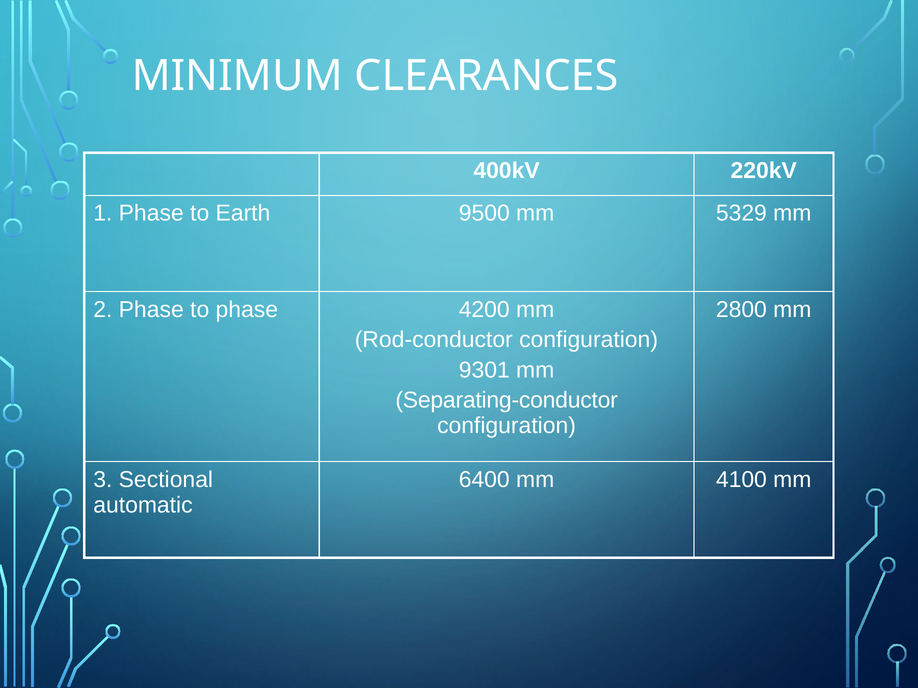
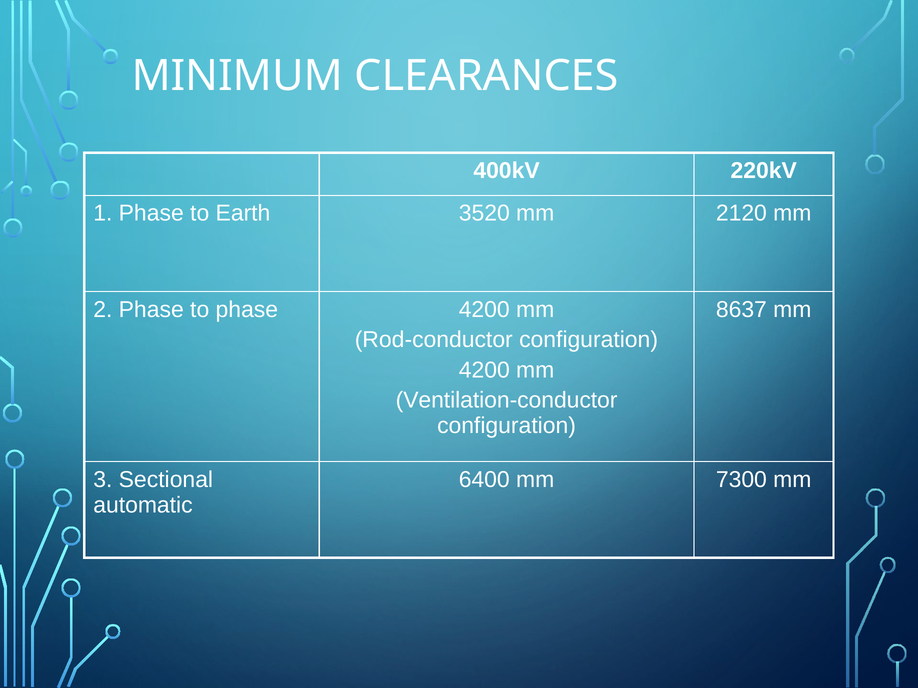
9500: 9500 -> 3520
5329: 5329 -> 2120
2800: 2800 -> 8637
9301 at (484, 370): 9301 -> 4200
Separating-conductor: Separating-conductor -> Ventilation-conductor
4100: 4100 -> 7300
